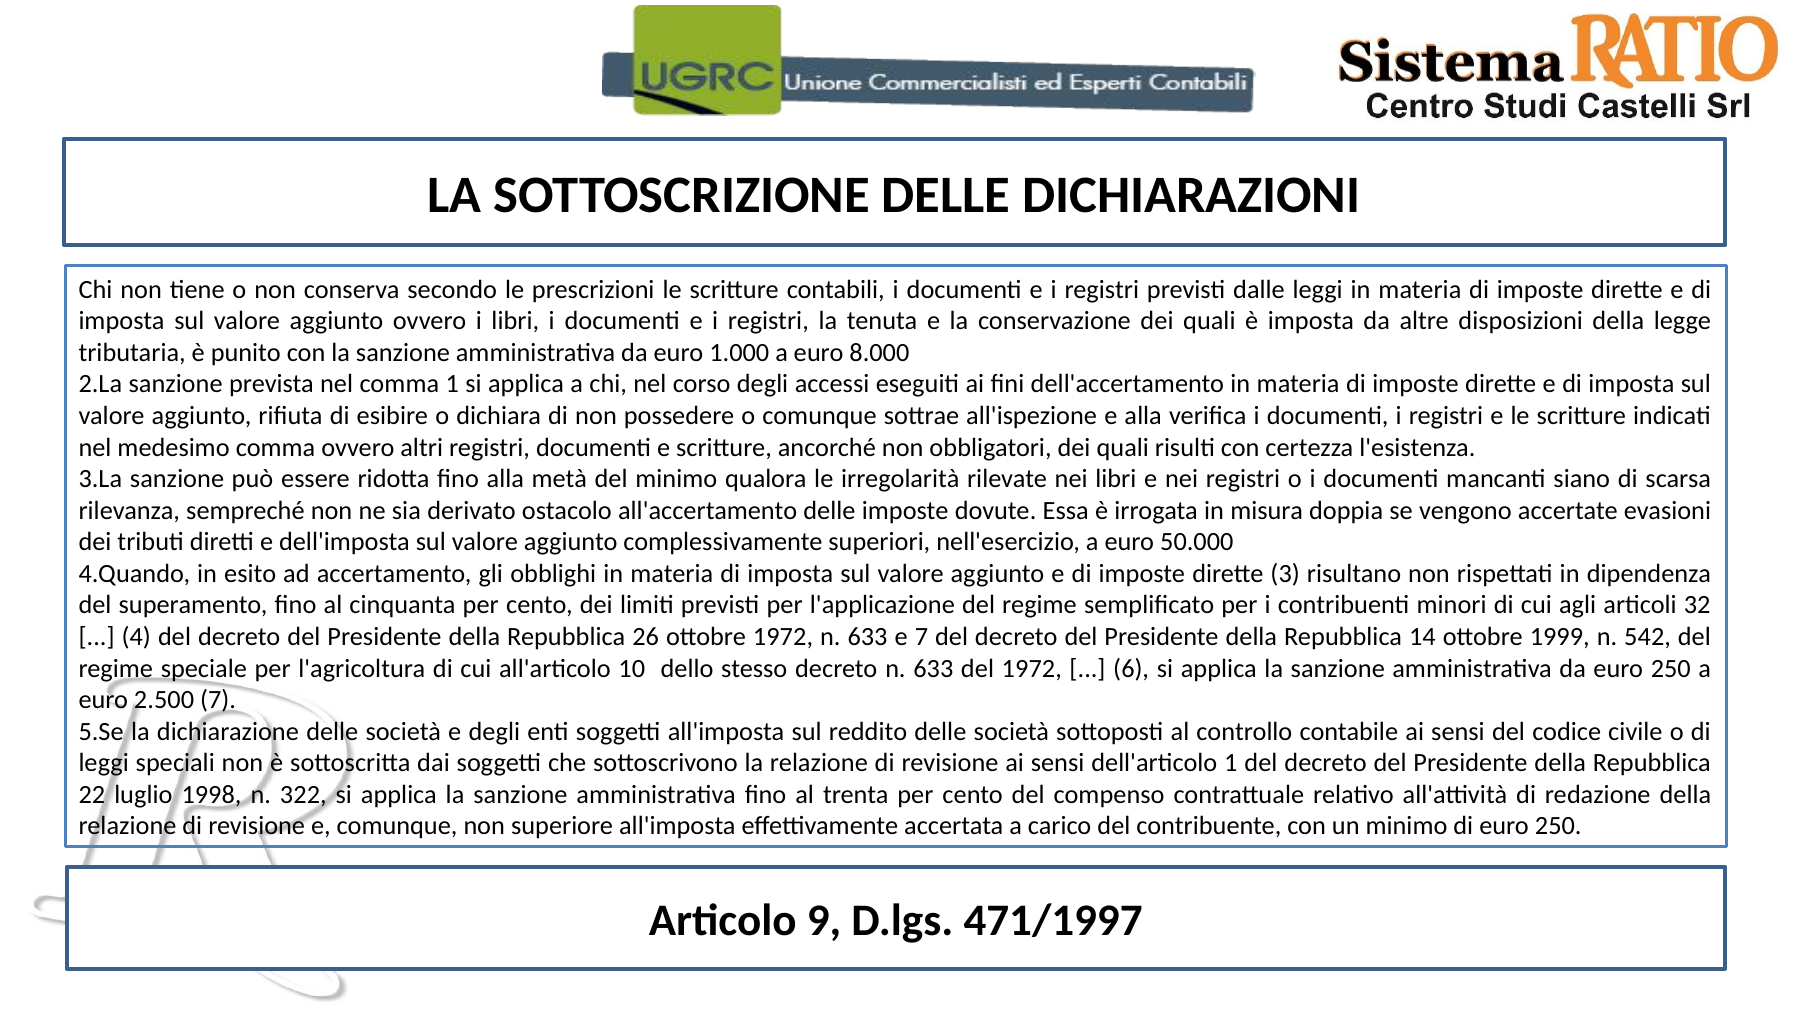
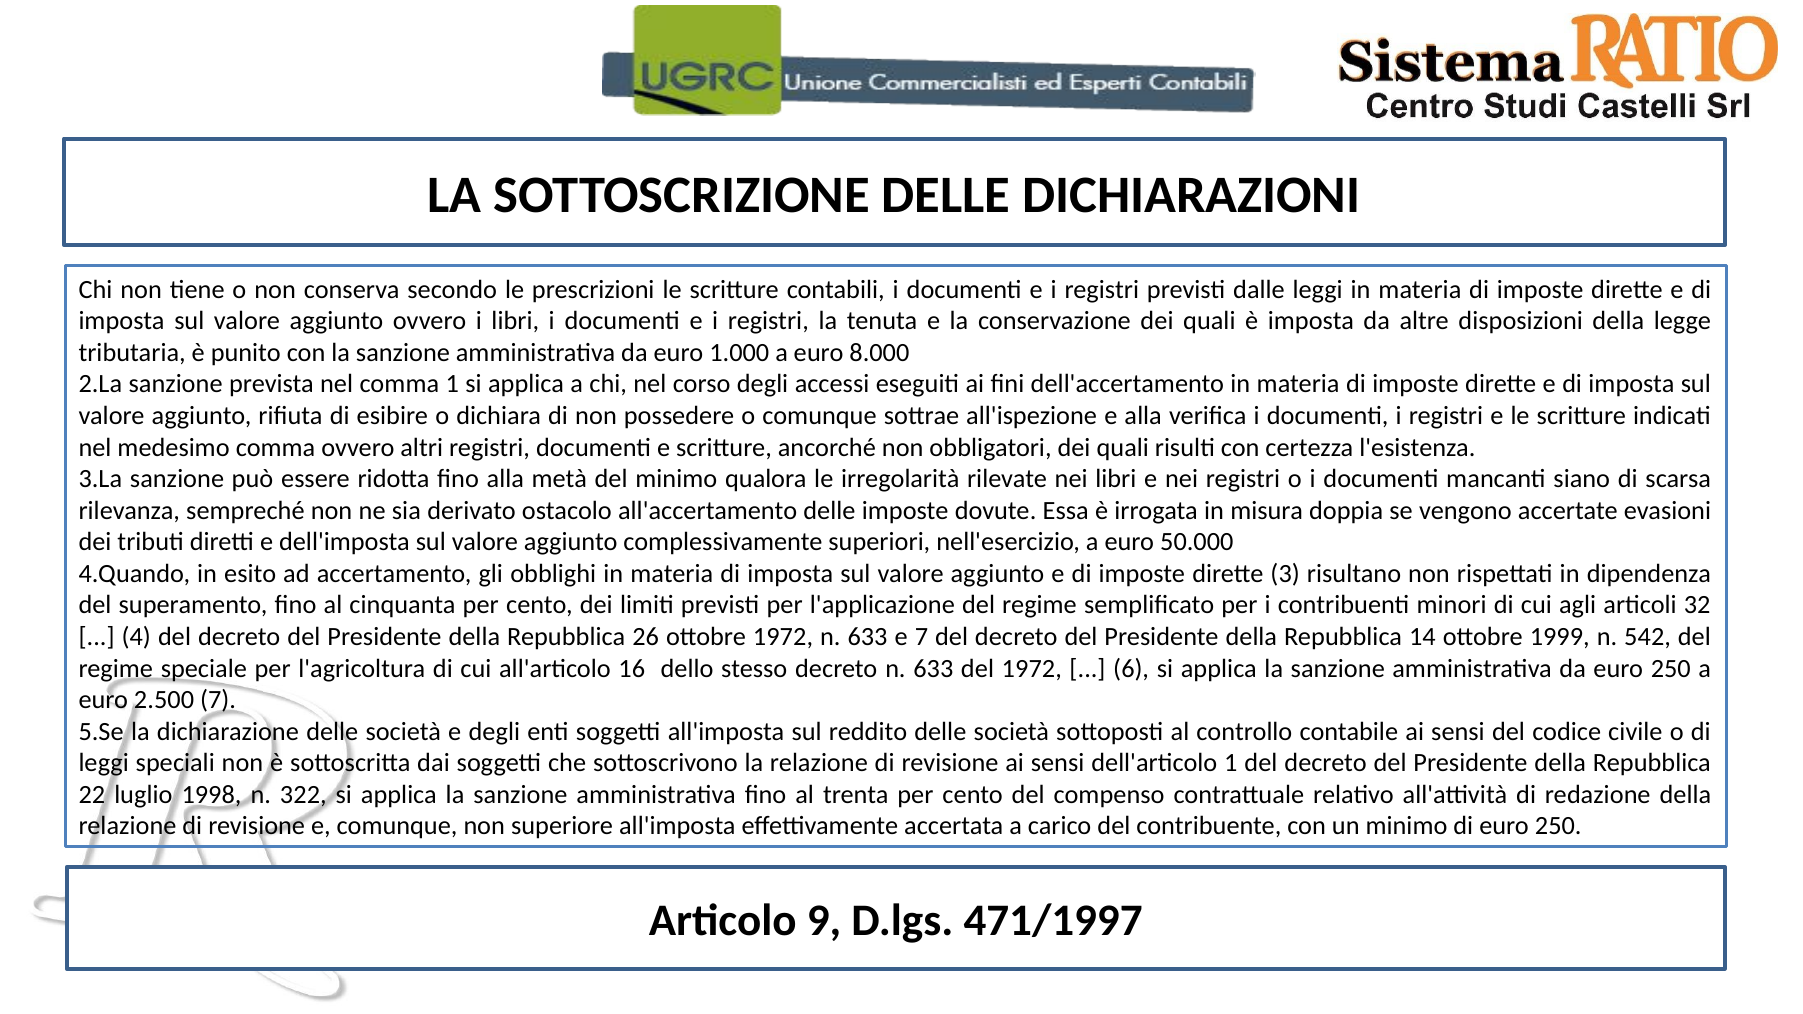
10: 10 -> 16
